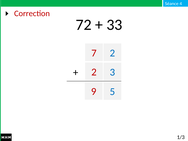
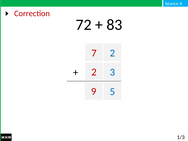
33: 33 -> 83
